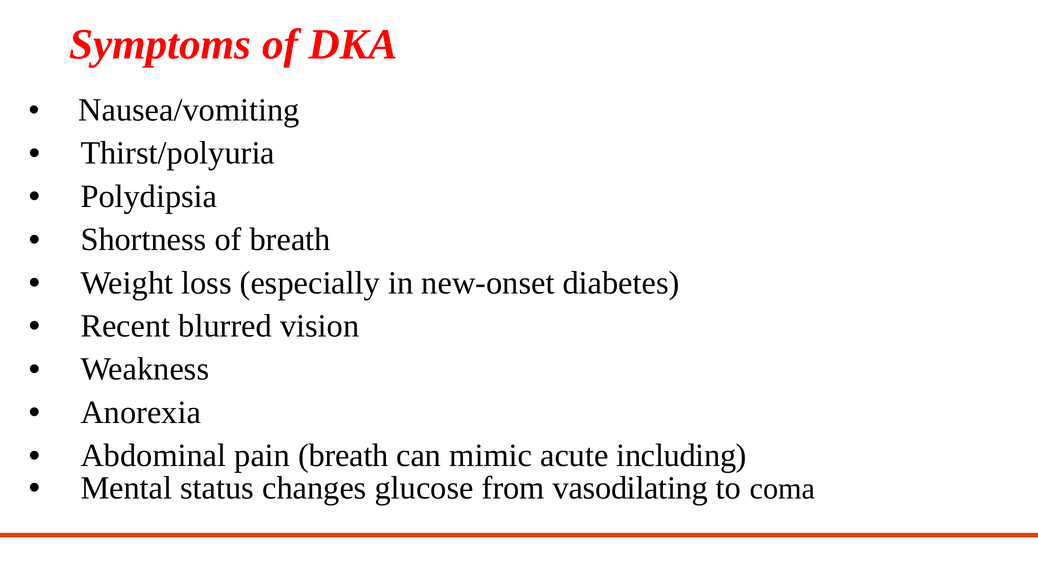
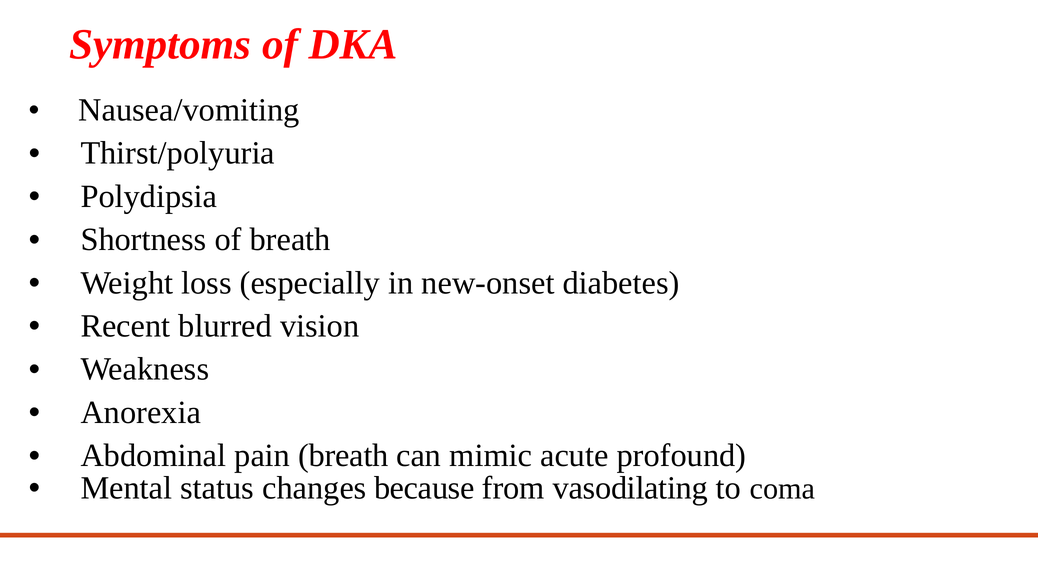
including: including -> profound
glucose: glucose -> because
